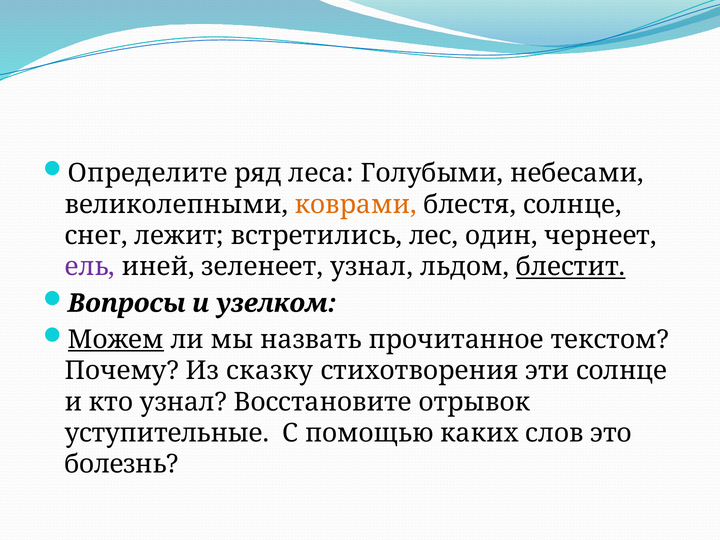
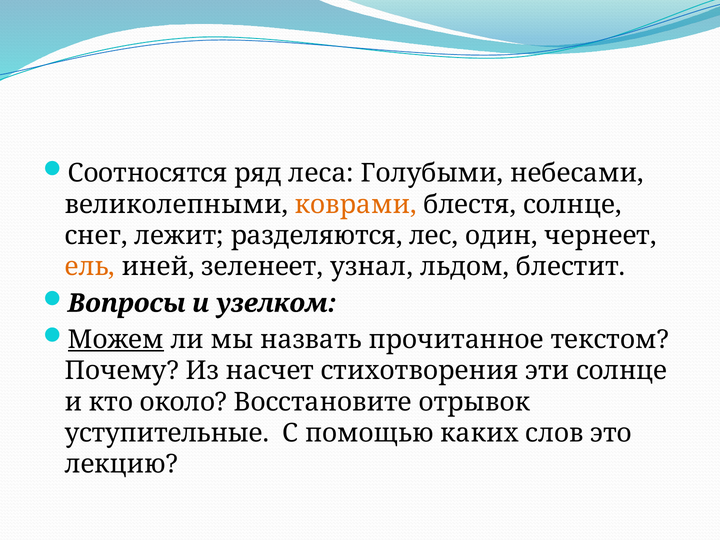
Определите: Определите -> Соотносятся
встретились: встретились -> разделяются
ель colour: purple -> orange
блестит underline: present -> none
сказку: сказку -> насчет
кто узнал: узнал -> около
болезнь: болезнь -> лекцию
